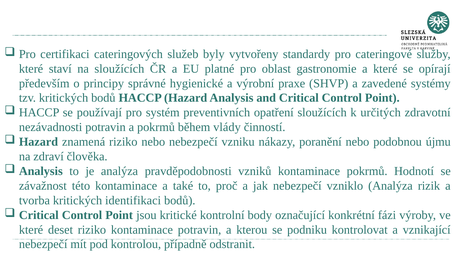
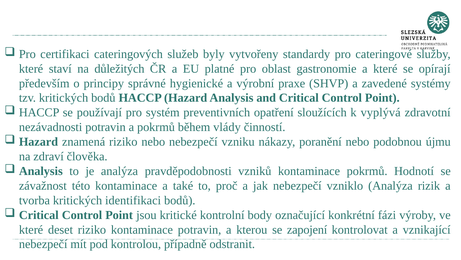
na sloužících: sloužících -> důležitých
určitých: určitých -> vyplývá
podniku: podniku -> zapojení
